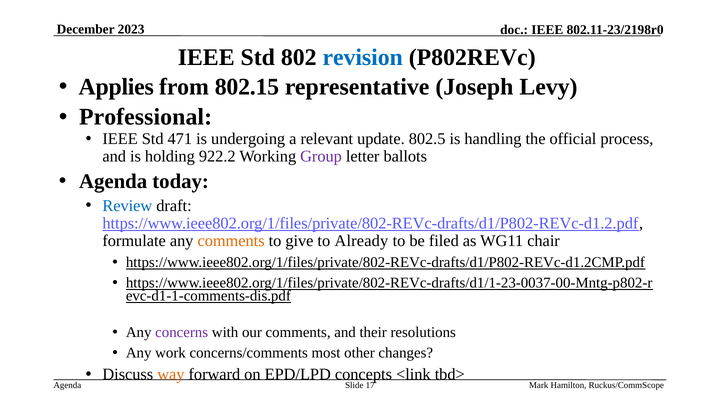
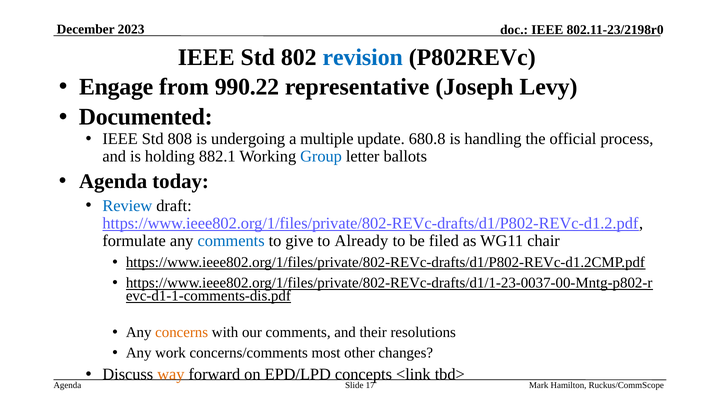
Applies: Applies -> Engage
802.15: 802.15 -> 990.22
Professional: Professional -> Documented
471: 471 -> 808
relevant: relevant -> multiple
802.5: 802.5 -> 680.8
922.2: 922.2 -> 882.1
Group colour: purple -> blue
comments at (231, 241) colour: orange -> blue
concerns colour: purple -> orange
